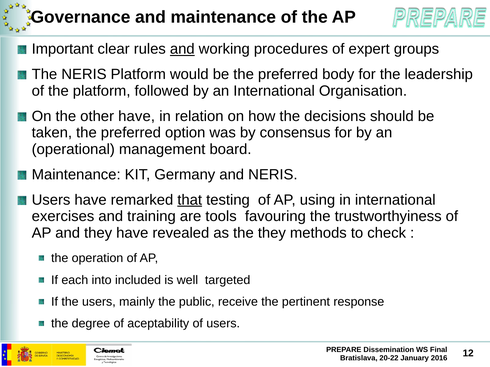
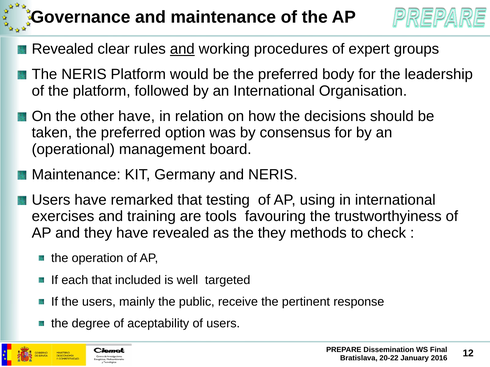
Important at (63, 49): Important -> Revealed
that at (190, 200) underline: present -> none
each into: into -> that
